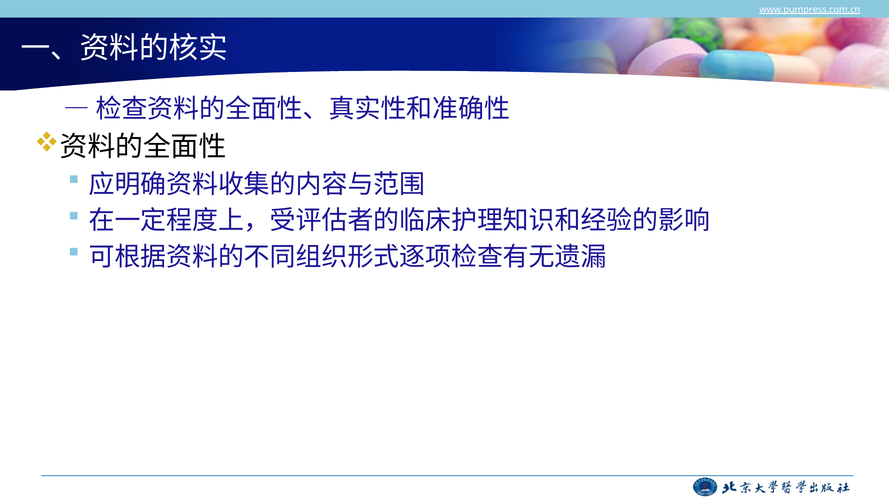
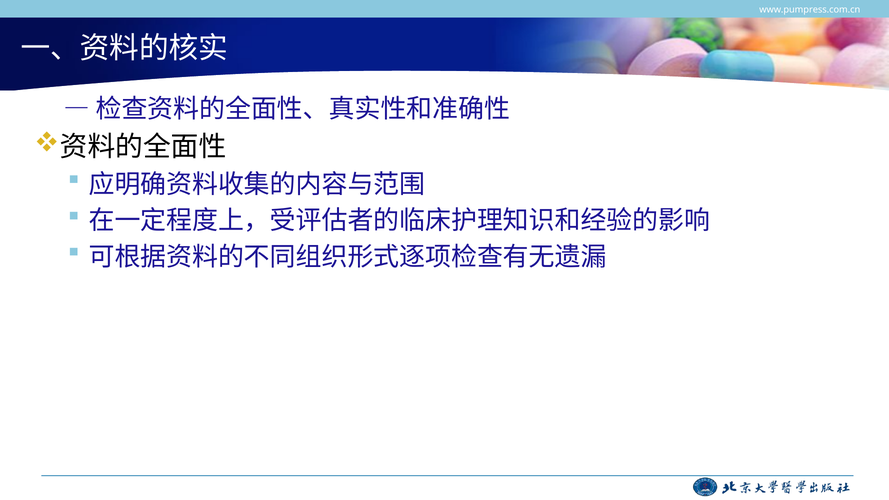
www.pumpress.com.cn underline: present -> none
